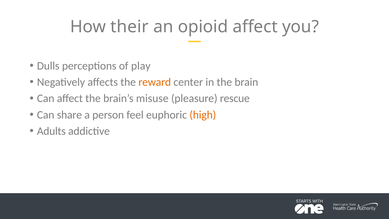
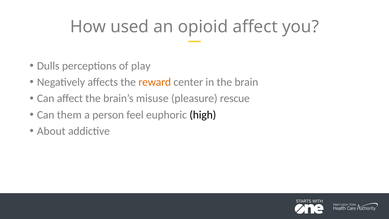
their: their -> used
share: share -> them
high colour: orange -> black
Adults: Adults -> About
